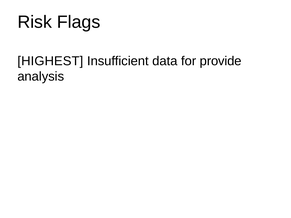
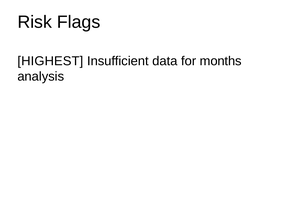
provide: provide -> months
